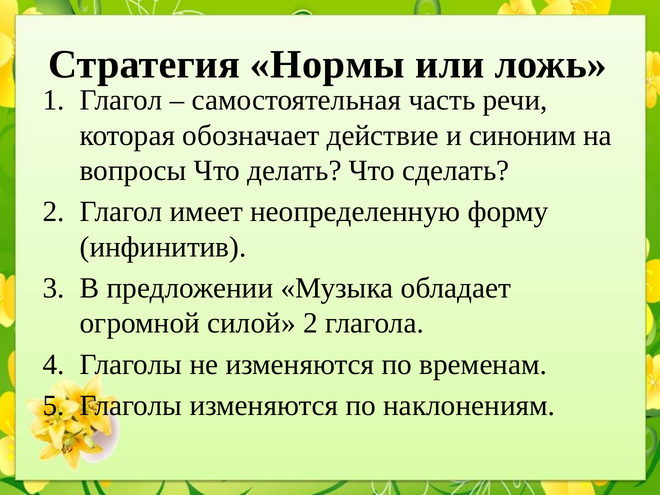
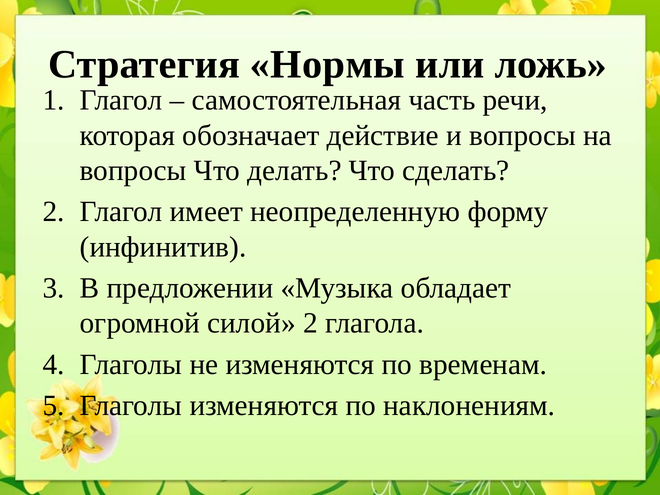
и синоним: синоним -> вопросы
